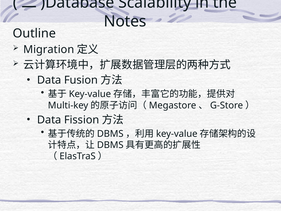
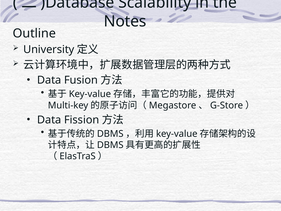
Migration: Migration -> University
